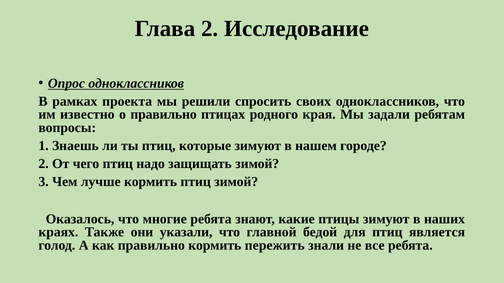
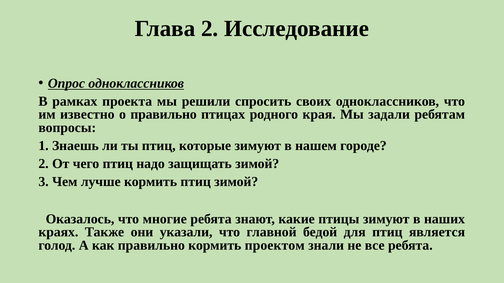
пережить: пережить -> проектом
